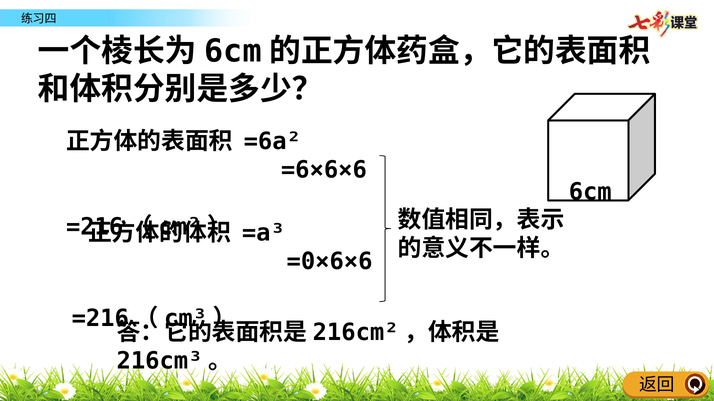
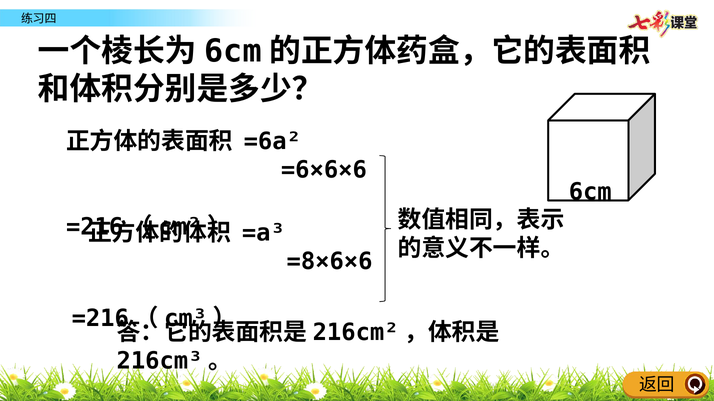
=0×6×6: =0×6×6 -> =8×6×6
